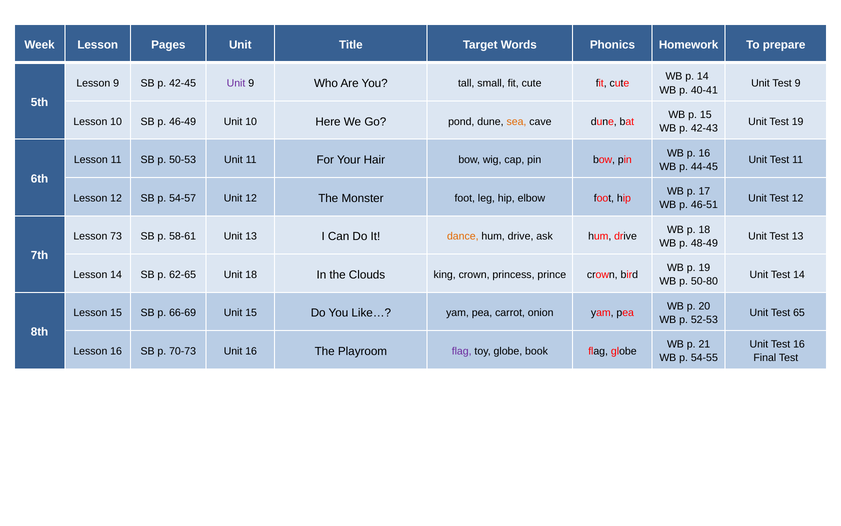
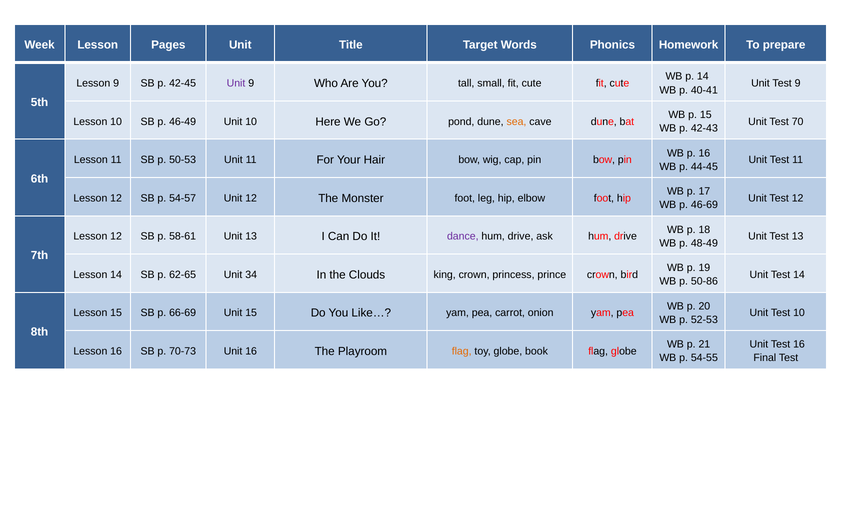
Test 19: 19 -> 70
46-51: 46-51 -> 46-69
73 at (116, 236): 73 -> 12
dance colour: orange -> purple
Unit 18: 18 -> 34
50-80: 50-80 -> 50-86
Test 65: 65 -> 10
flag at (462, 351) colour: purple -> orange
